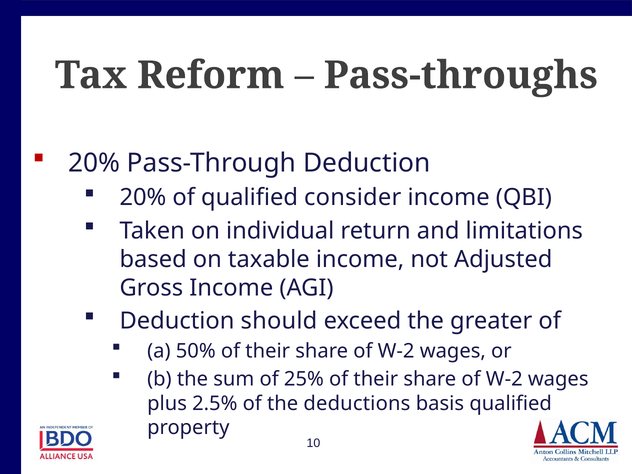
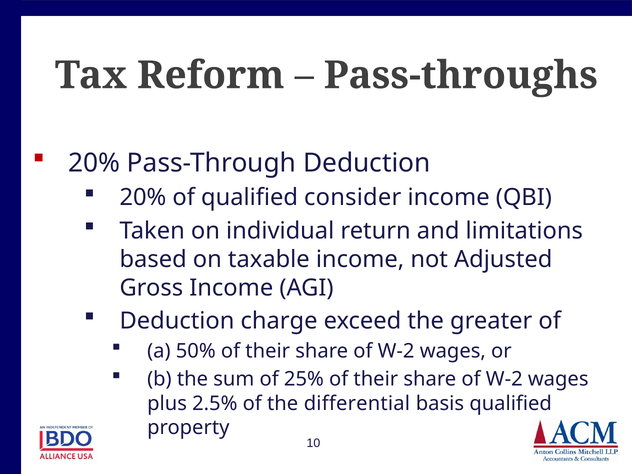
should: should -> charge
deductions: deductions -> differential
